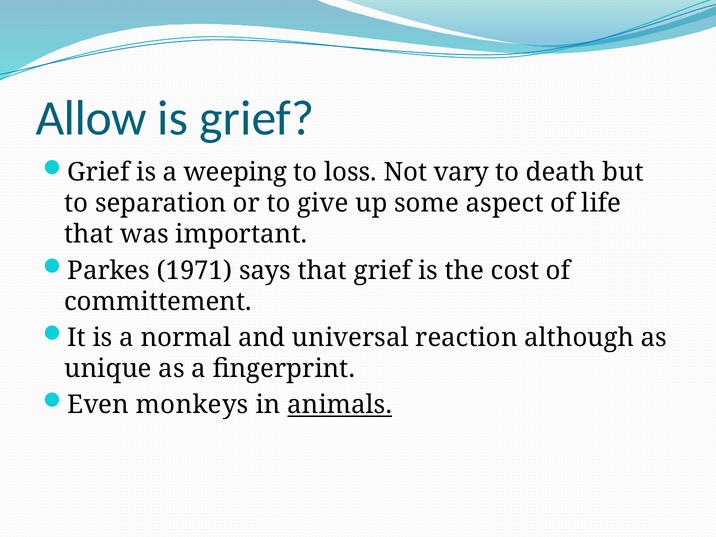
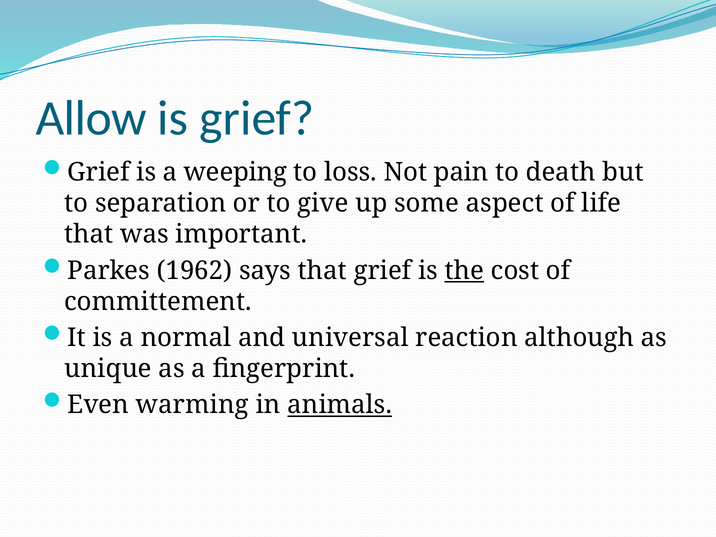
vary: vary -> pain
1971: 1971 -> 1962
the underline: none -> present
monkeys: monkeys -> warming
